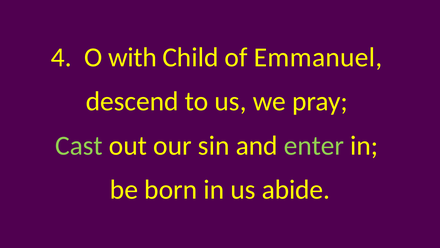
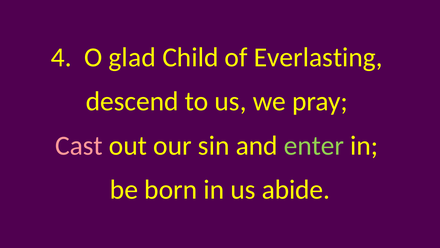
with: with -> glad
Emmanuel: Emmanuel -> Everlasting
Cast colour: light green -> pink
